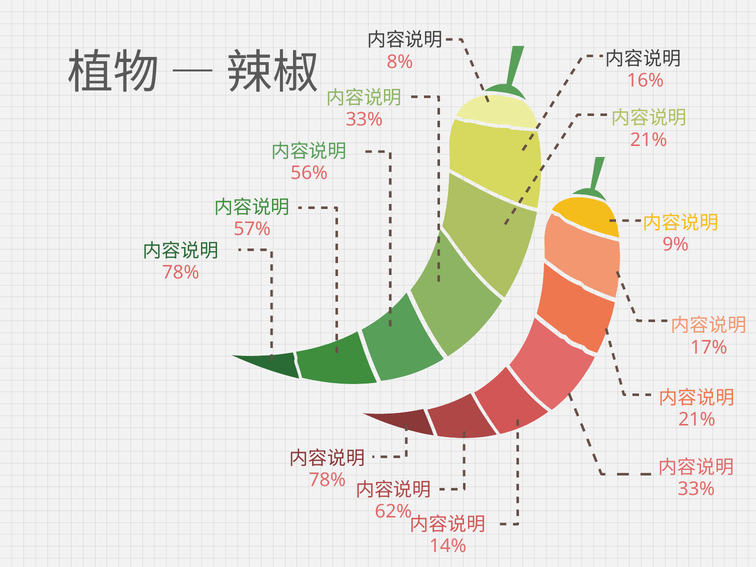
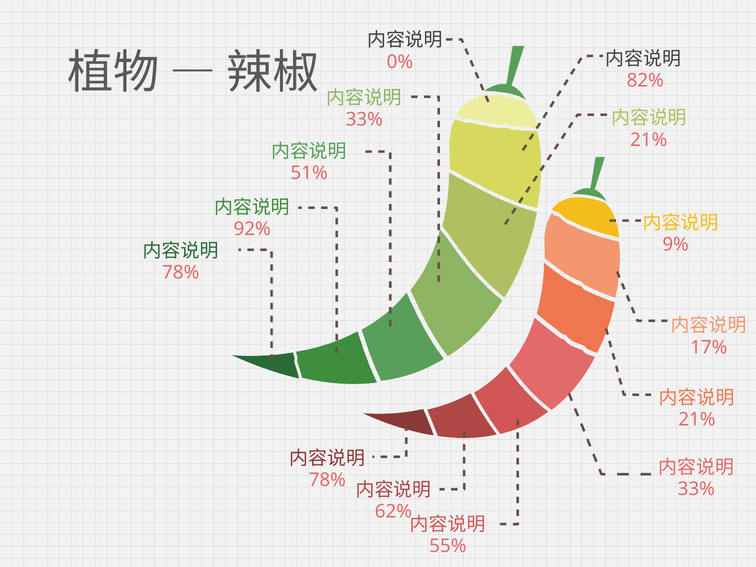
8%: 8% -> 0%
16%: 16% -> 82%
56%: 56% -> 51%
57%: 57% -> 92%
14%: 14% -> 55%
